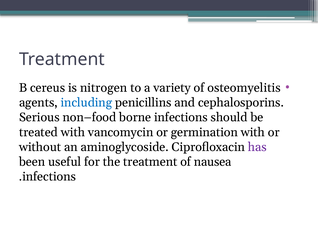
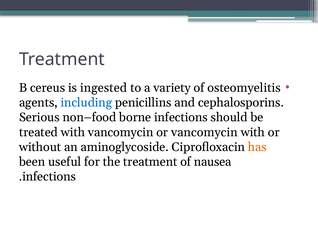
nitrogen: nitrogen -> ingested
or germination: germination -> vancomycin
has colour: purple -> orange
